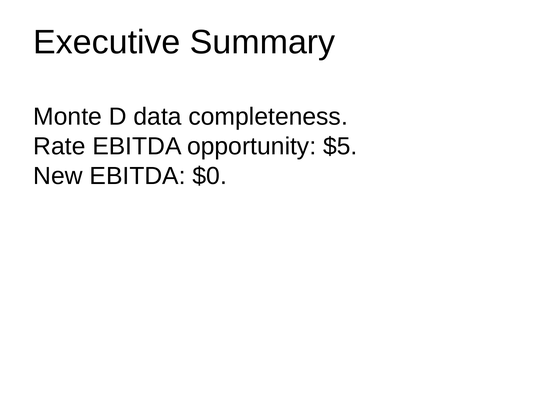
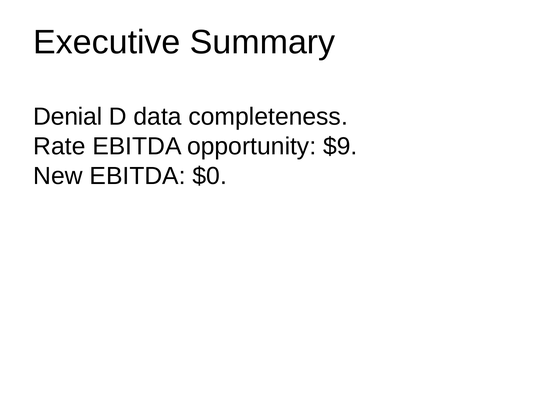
Monte: Monte -> Denial
$5: $5 -> $9
